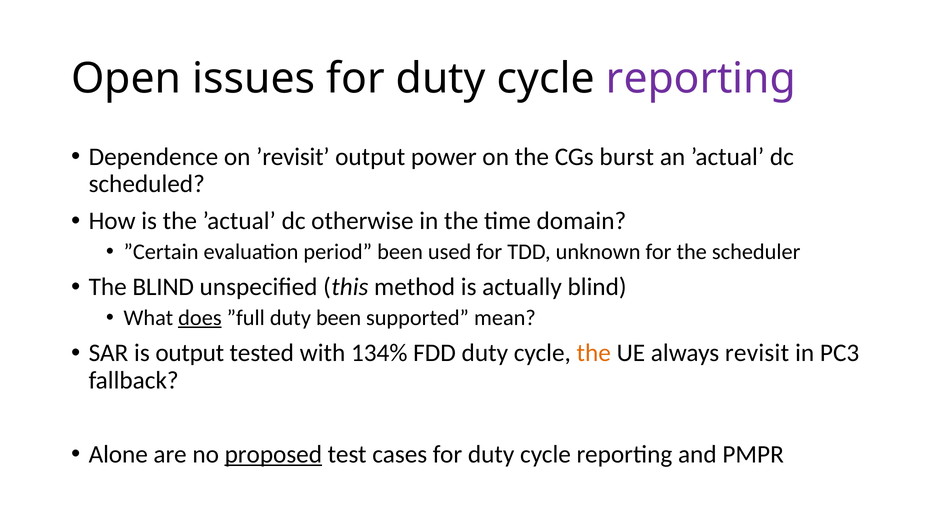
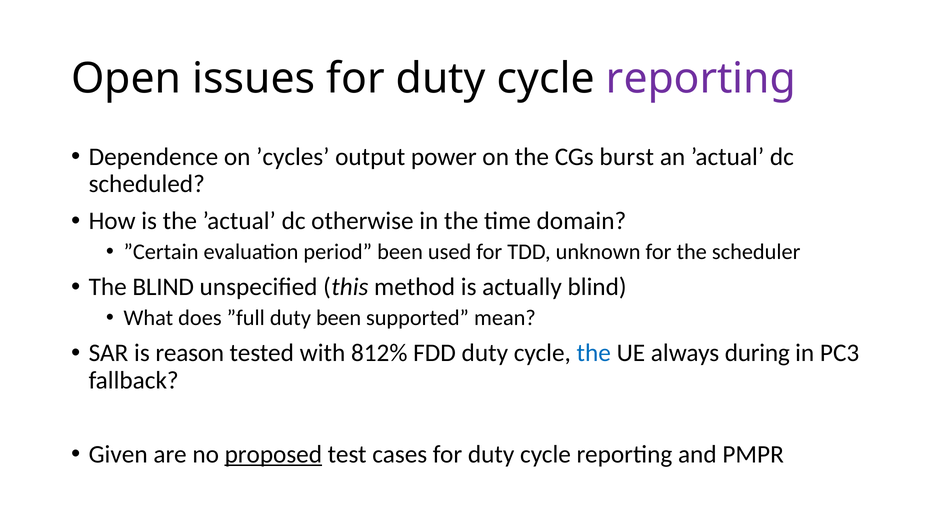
’revisit: ’revisit -> ’cycles
does underline: present -> none
is output: output -> reason
134%: 134% -> 812%
the at (594, 353) colour: orange -> blue
revisit: revisit -> during
Alone: Alone -> Given
